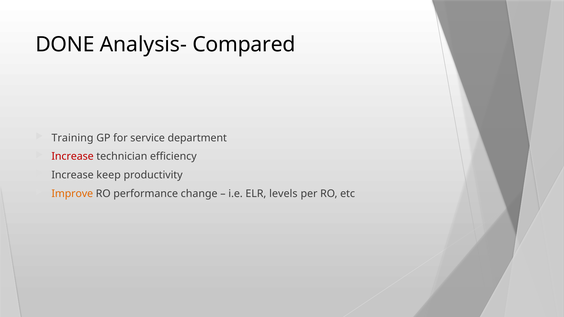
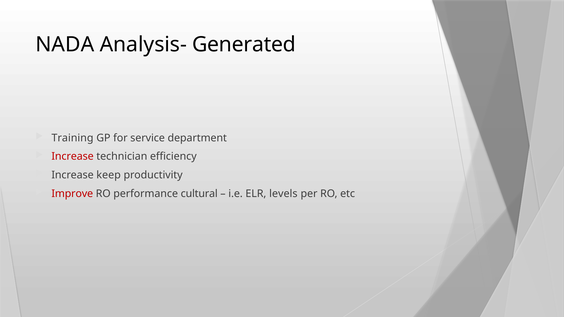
DONE: DONE -> NADA
Compared: Compared -> Generated
Improve colour: orange -> red
change: change -> cultural
